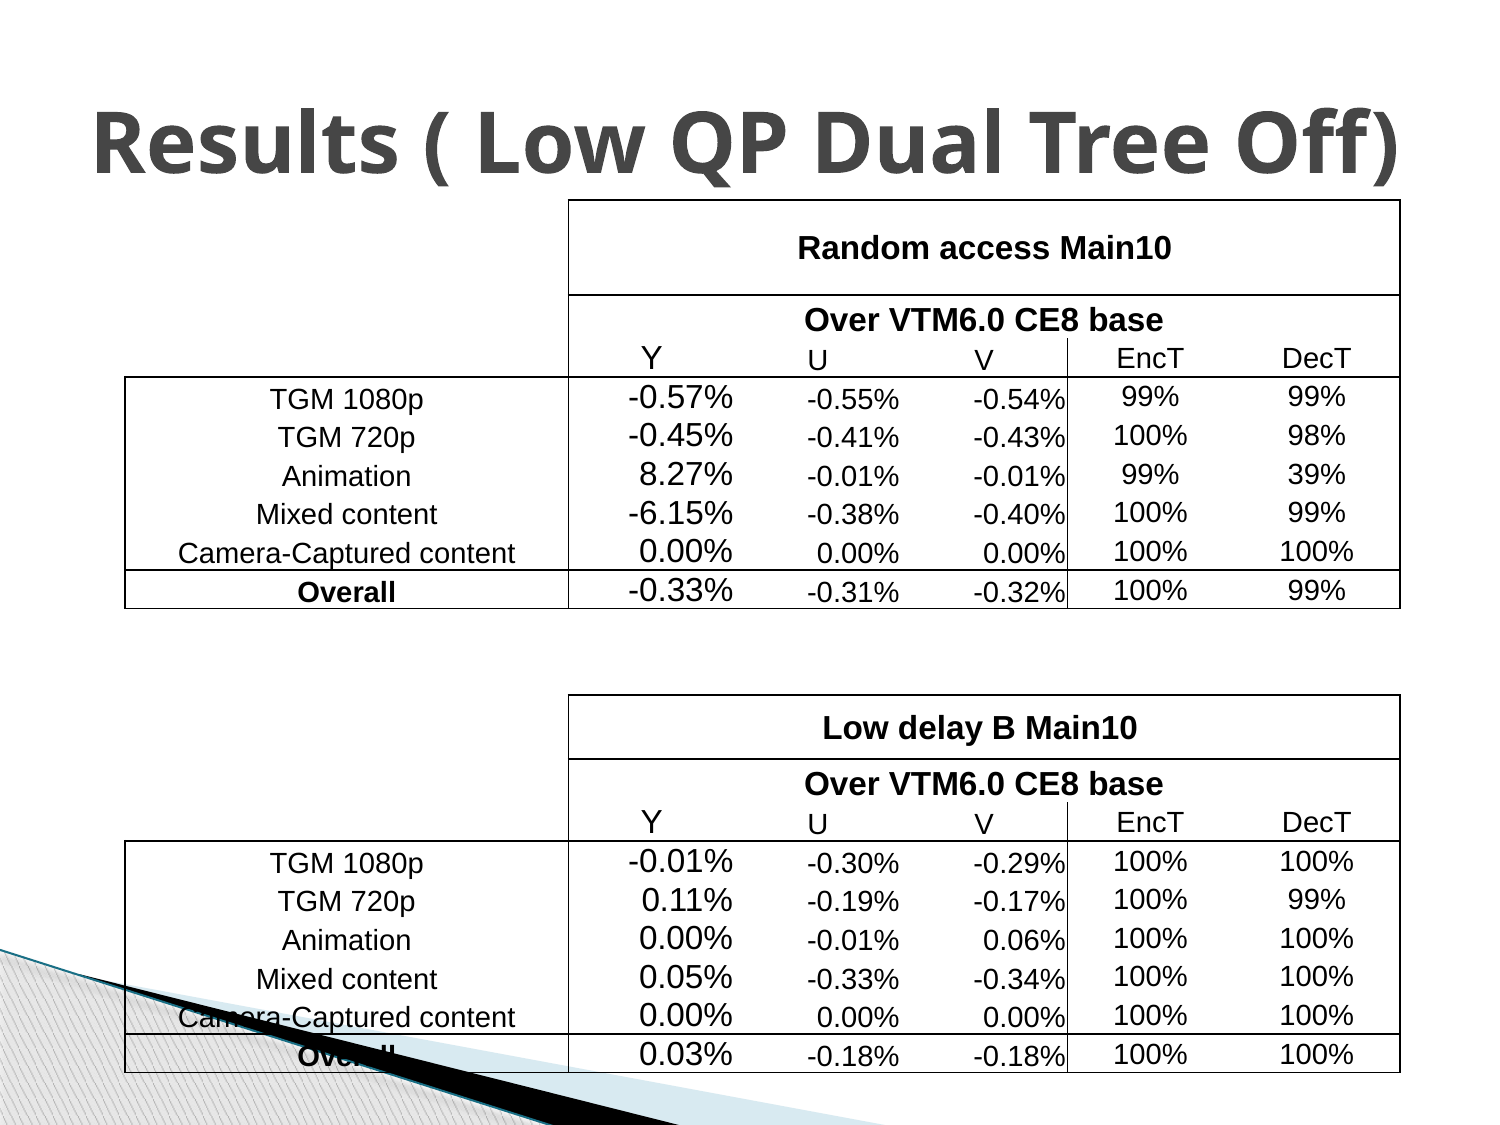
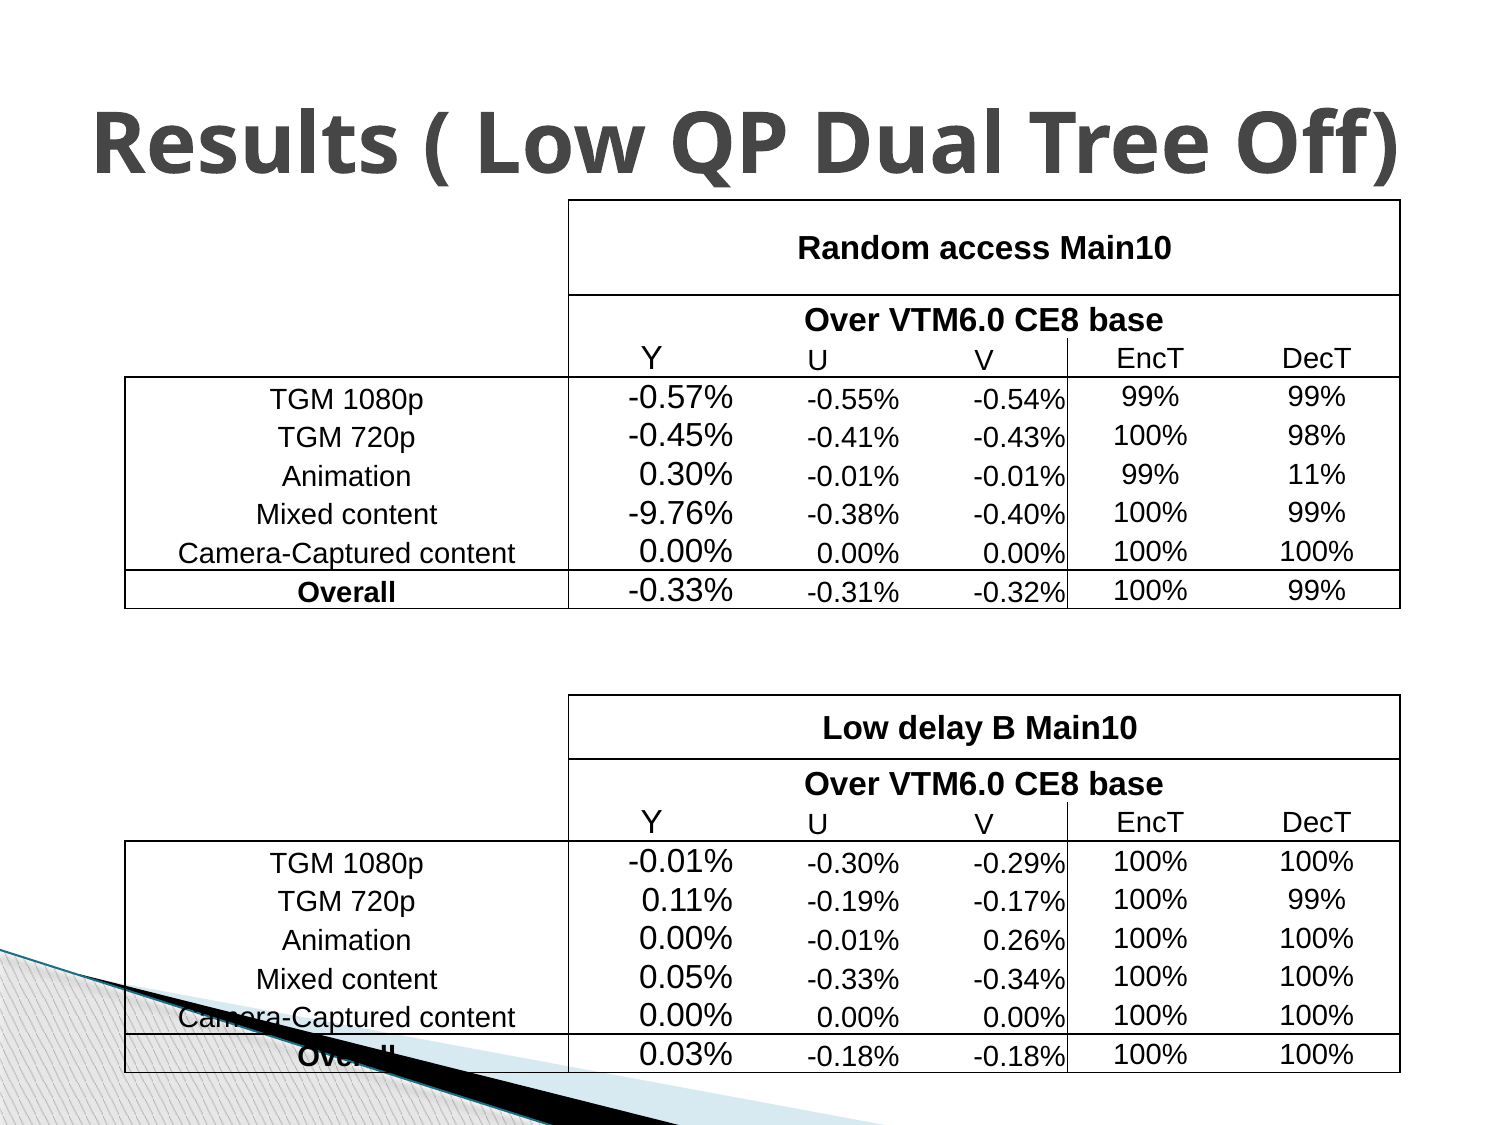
8.27%: 8.27% -> 0.30%
39%: 39% -> 11%
-6.15%: -6.15% -> -9.76%
0.06%: 0.06% -> 0.26%
